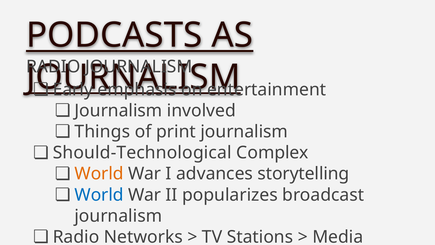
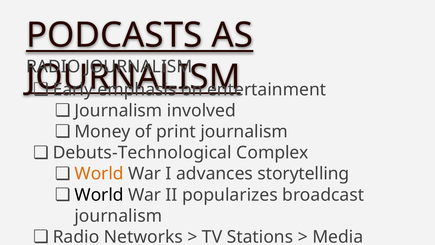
Things: Things -> Money
Should-Technological: Should-Technological -> Debuts-Technological
World at (99, 195) colour: blue -> black
